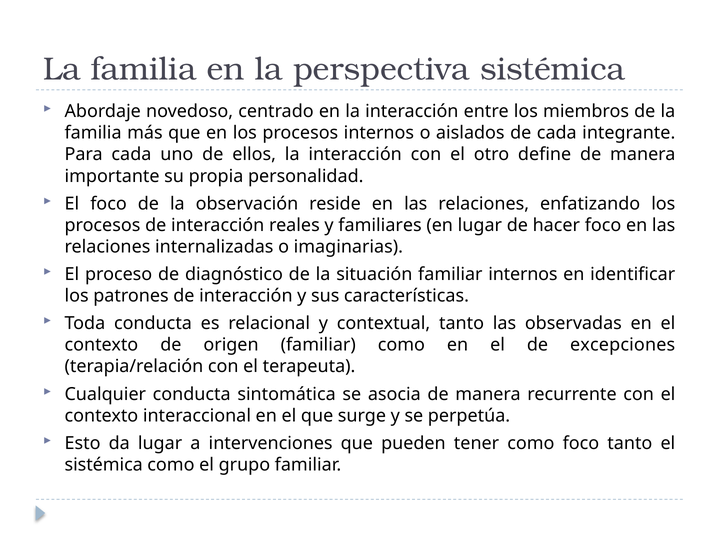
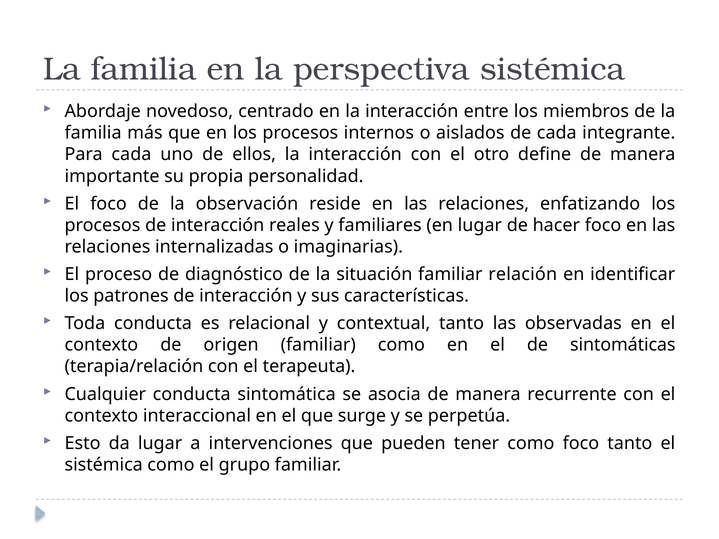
familiar internos: internos -> relación
excepciones: excepciones -> sintomáticas
